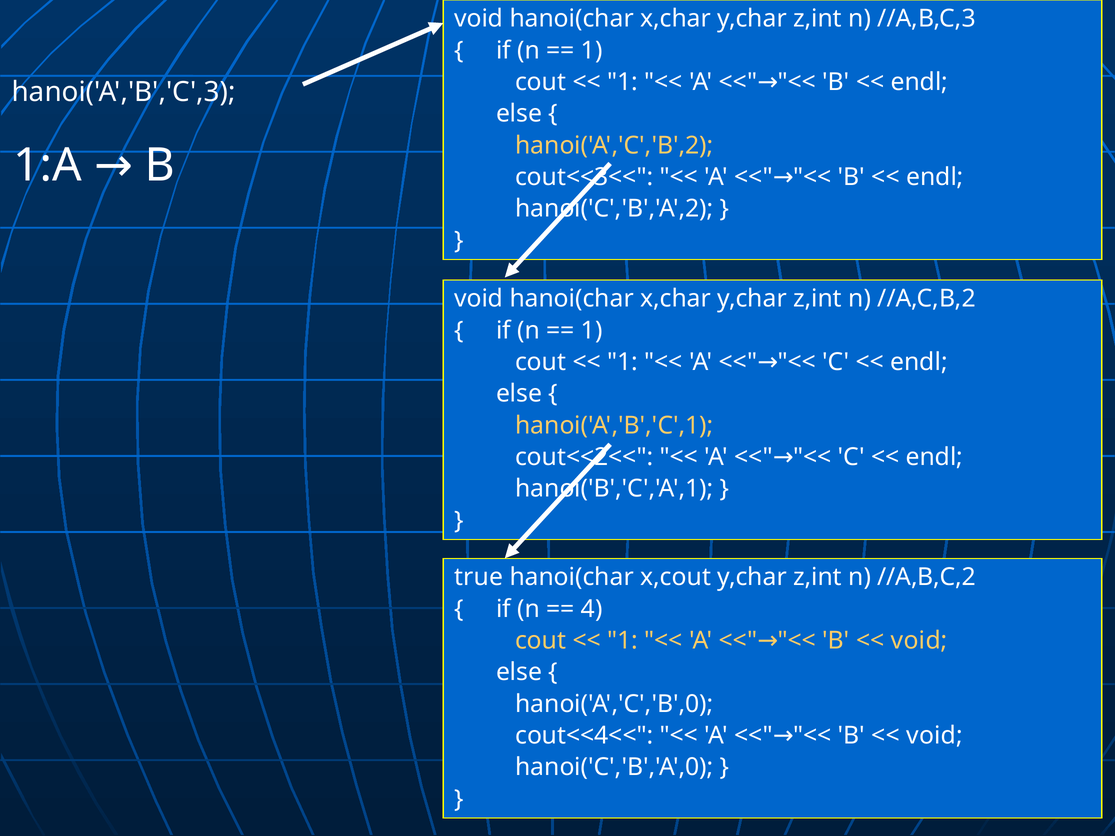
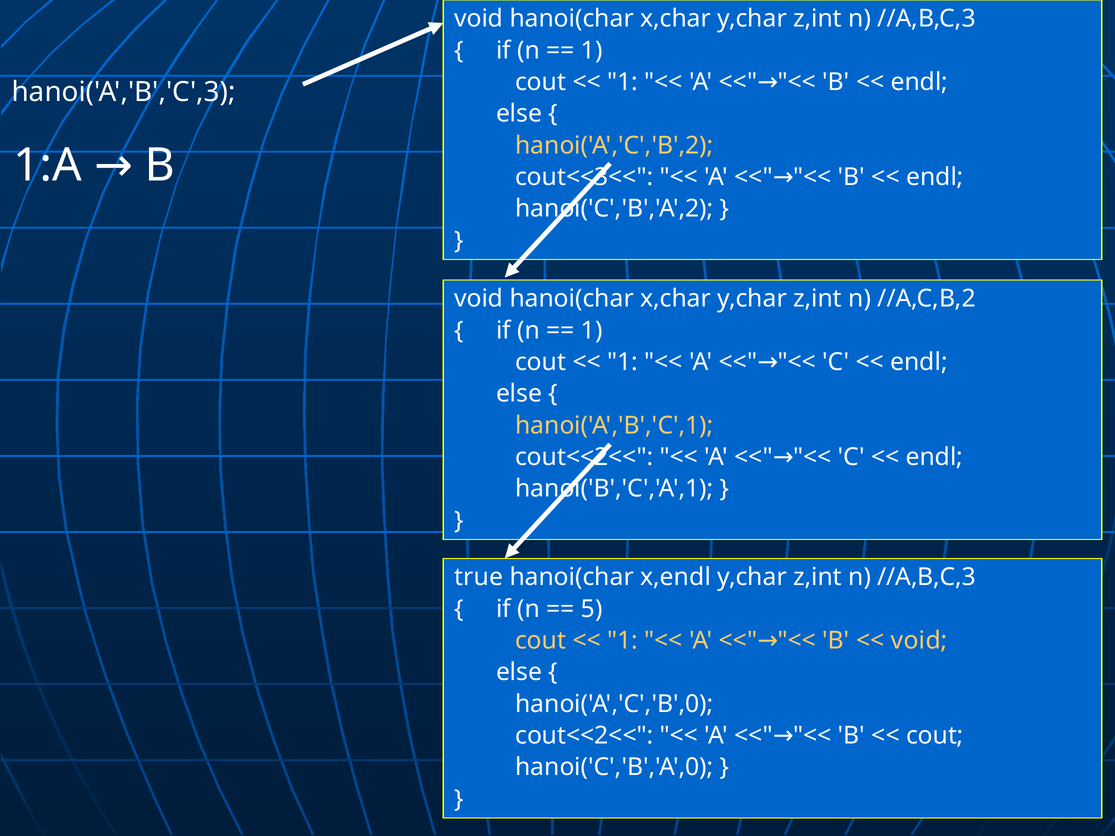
x,cout: x,cout -> x,endl
//A,B,C,2 at (927, 577): //A,B,C,2 -> //A,B,C,3
4: 4 -> 5
cout<<4<< at (584, 736): cout<<4<< -> cout<<2<<
void at (935, 736): void -> cout
